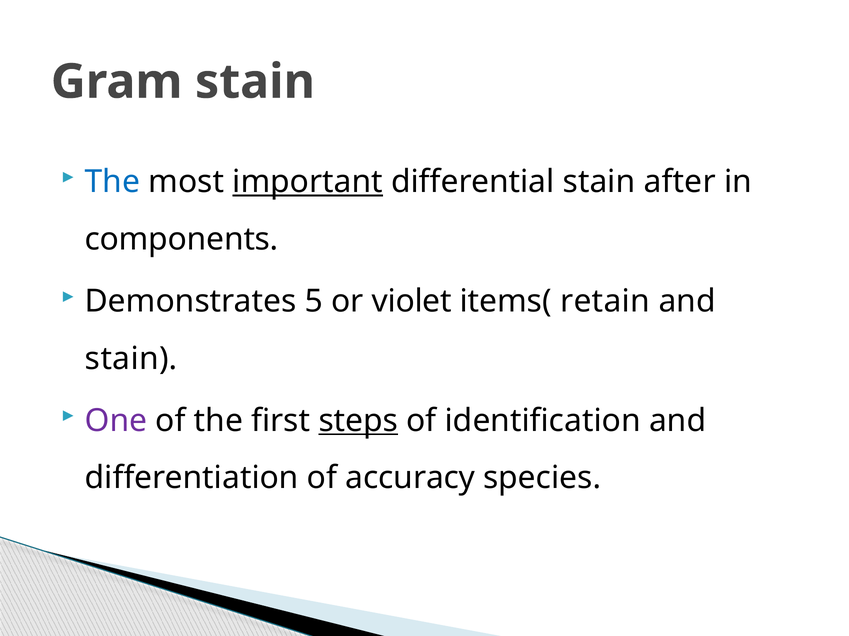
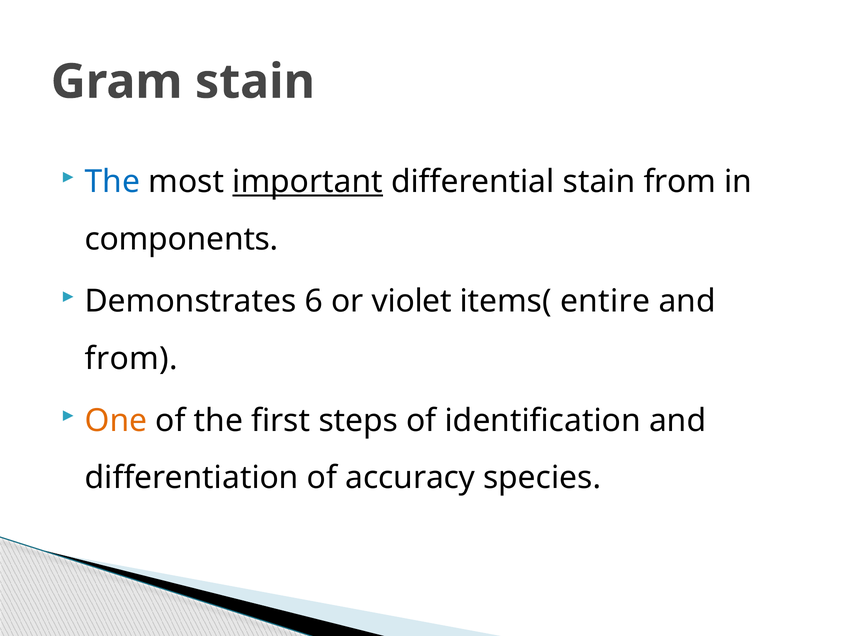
stain after: after -> from
5: 5 -> 6
retain: retain -> entire
stain at (131, 359): stain -> from
One colour: purple -> orange
steps underline: present -> none
